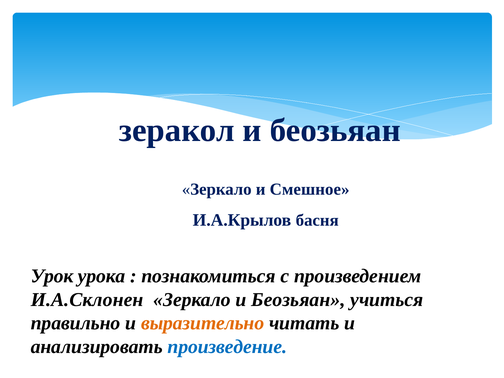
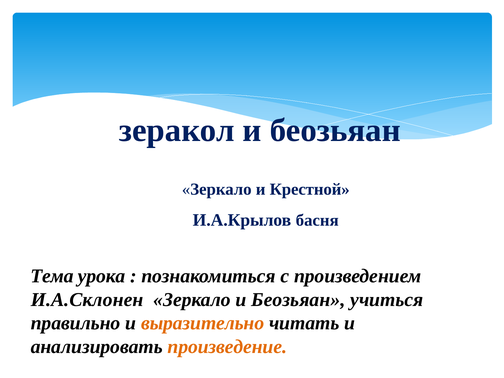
Смешное: Смешное -> Крестной
Урок: Урок -> Тема
произведение colour: blue -> orange
